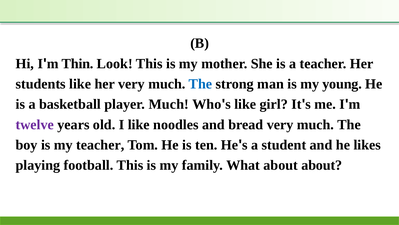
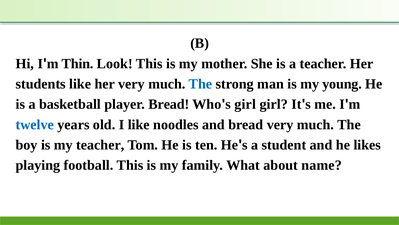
player Much: Much -> Bread
like at (245, 104): like -> girl
twelve colour: purple -> blue
about about: about -> name
